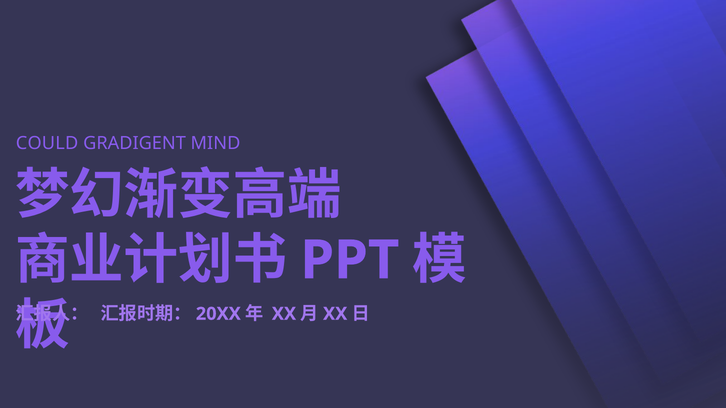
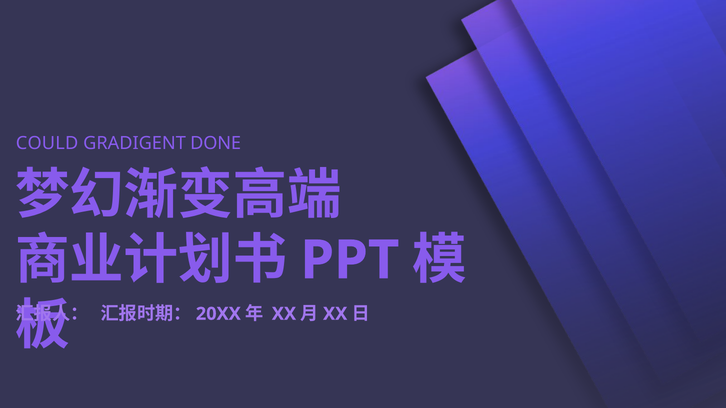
MIND: MIND -> DONE
